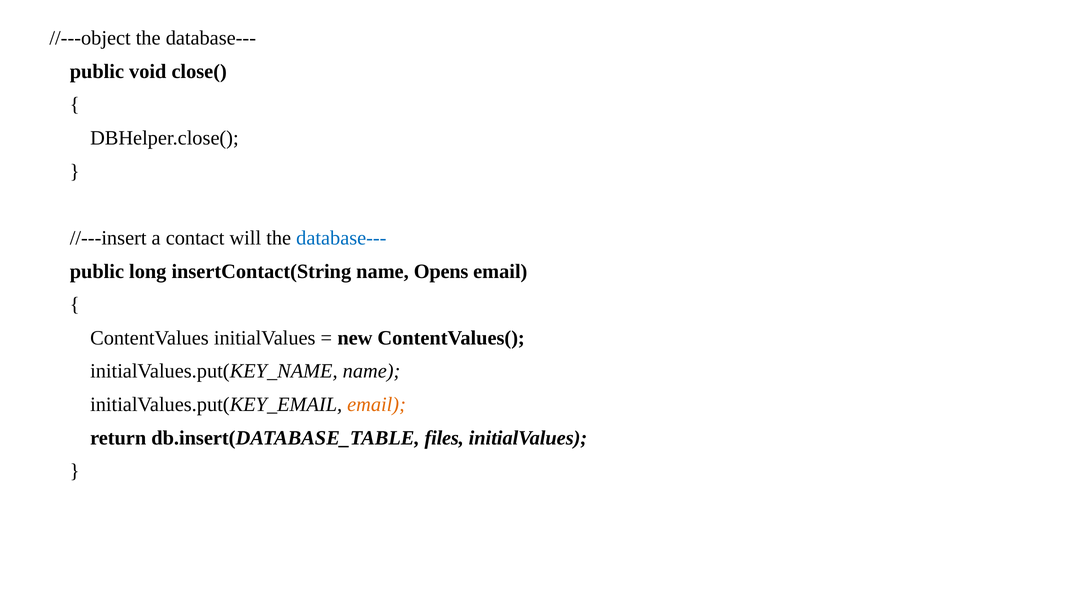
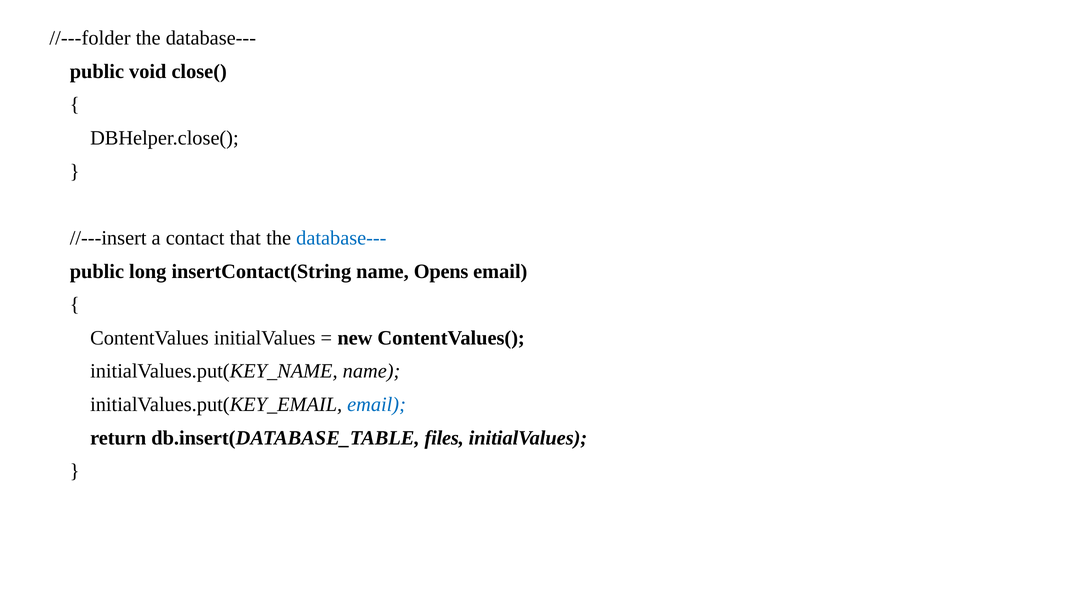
//---object: //---object -> //---folder
will: will -> that
email at (377, 405) colour: orange -> blue
